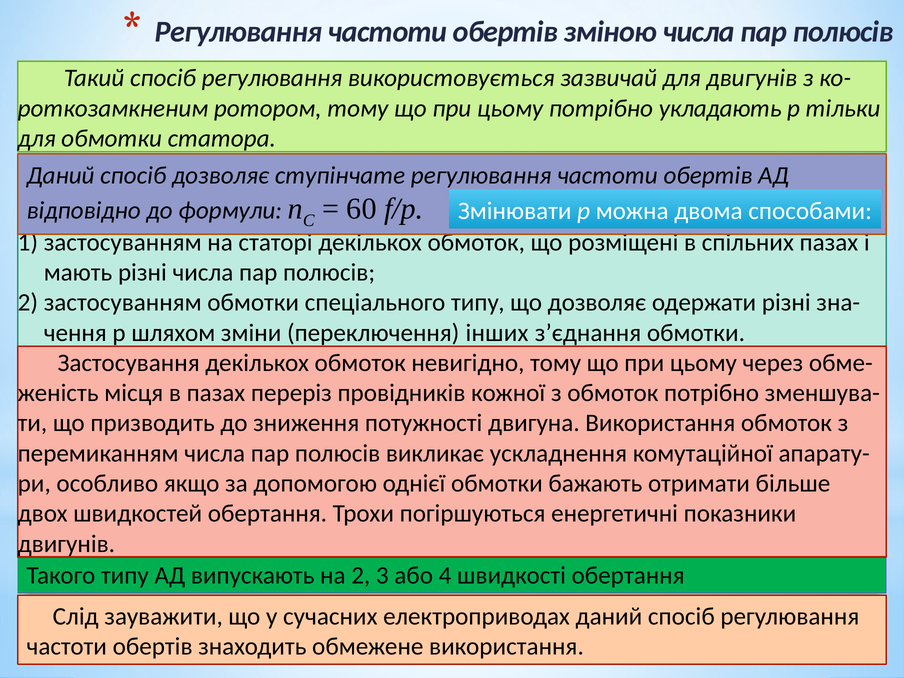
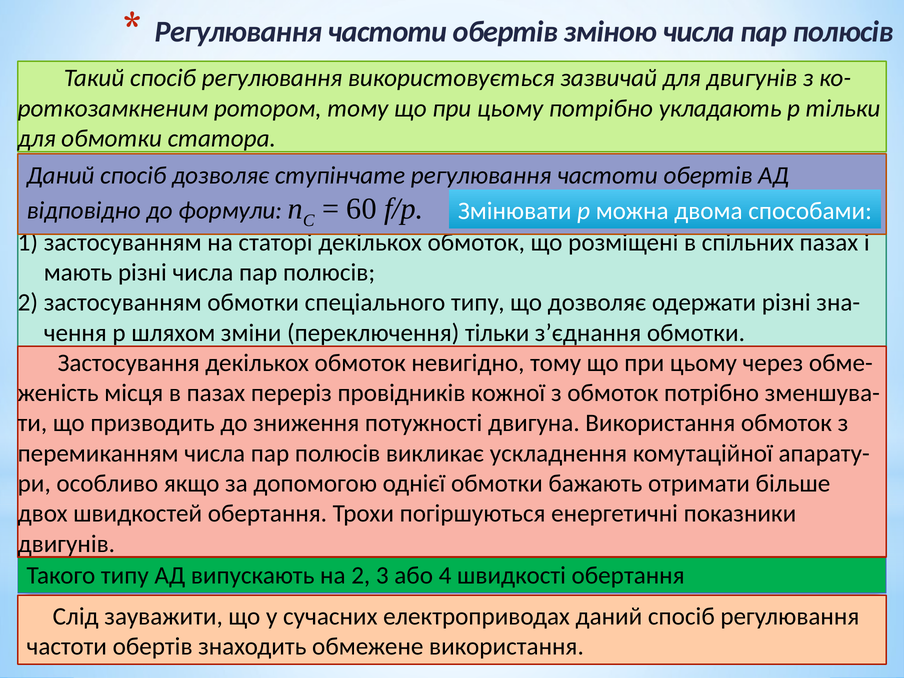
переключення інших: інших -> тільки
